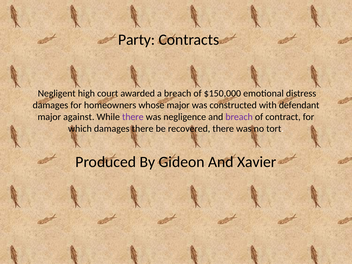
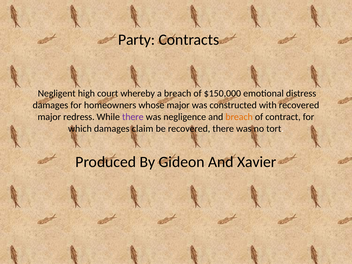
awarded: awarded -> whereby
with defendant: defendant -> recovered
against: against -> redress
breach at (239, 117) colour: purple -> orange
damages there: there -> claim
